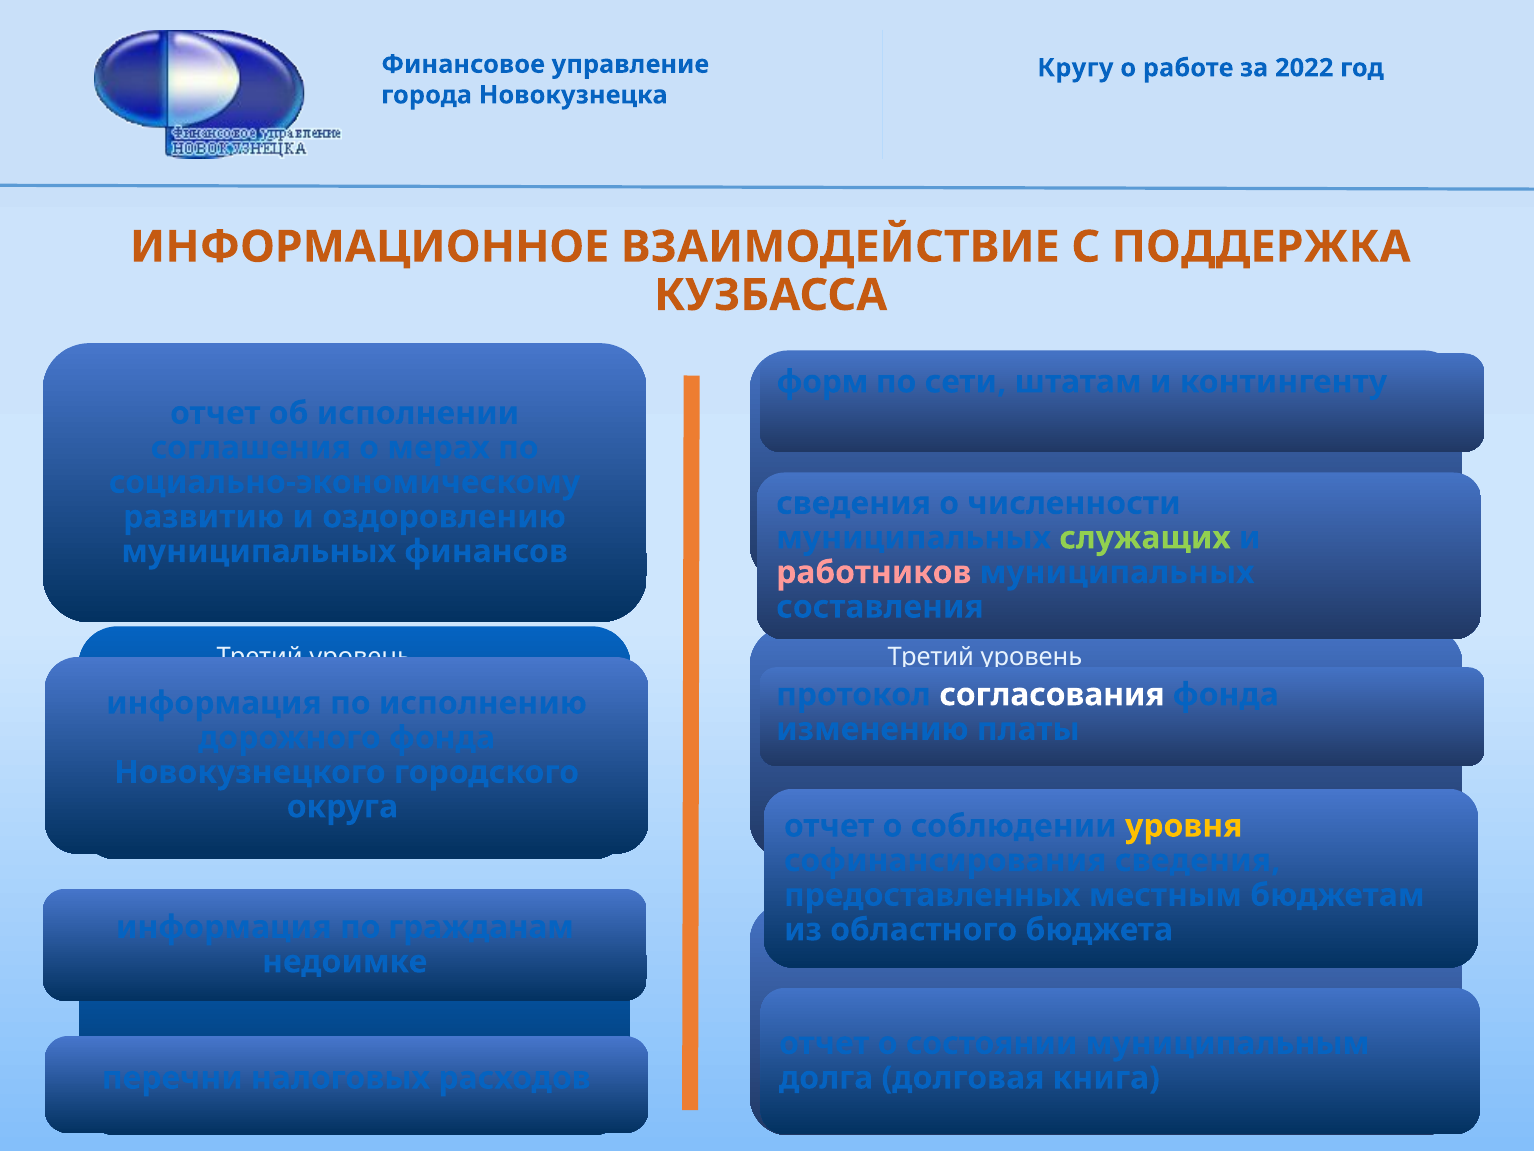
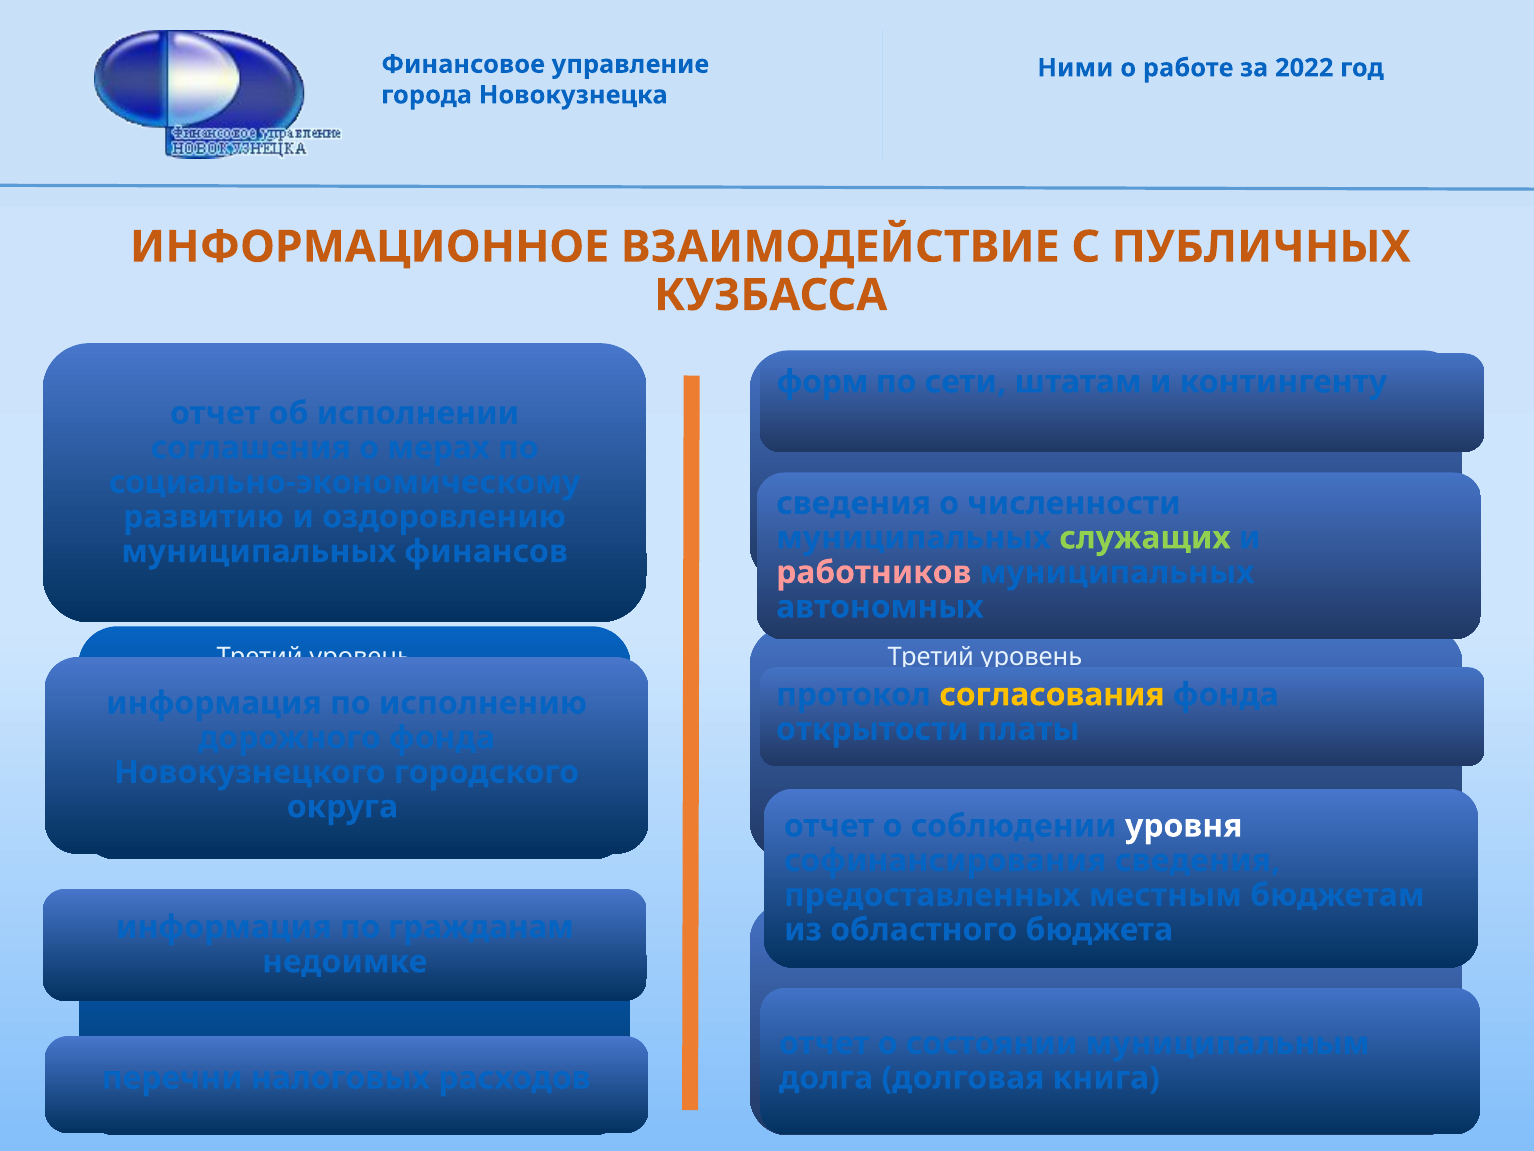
Кругу: Кругу -> Ними
ПОДДЕРЖКА: ПОДДЕРЖКА -> ПУБЛИЧНЫХ
составления: составления -> автономных
согласования colour: white -> yellow
изменению: изменению -> открытости
уровня colour: yellow -> white
